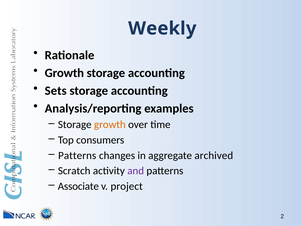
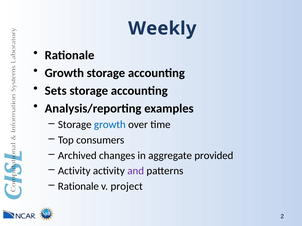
growth at (110, 125) colour: orange -> blue
Patterns at (77, 156): Patterns -> Archived
archived: archived -> provided
Scratch at (74, 171): Scratch -> Activity
Associate at (78, 187): Associate -> Rationale
